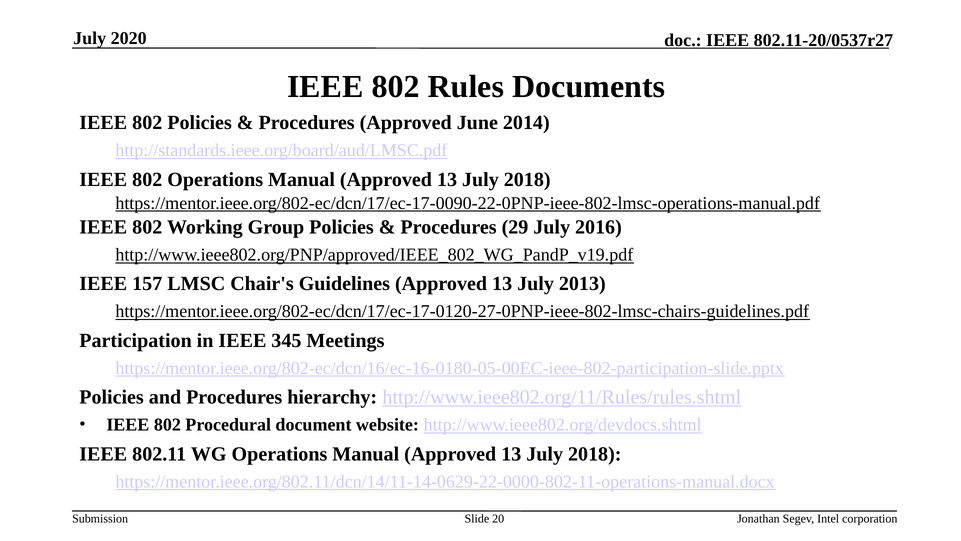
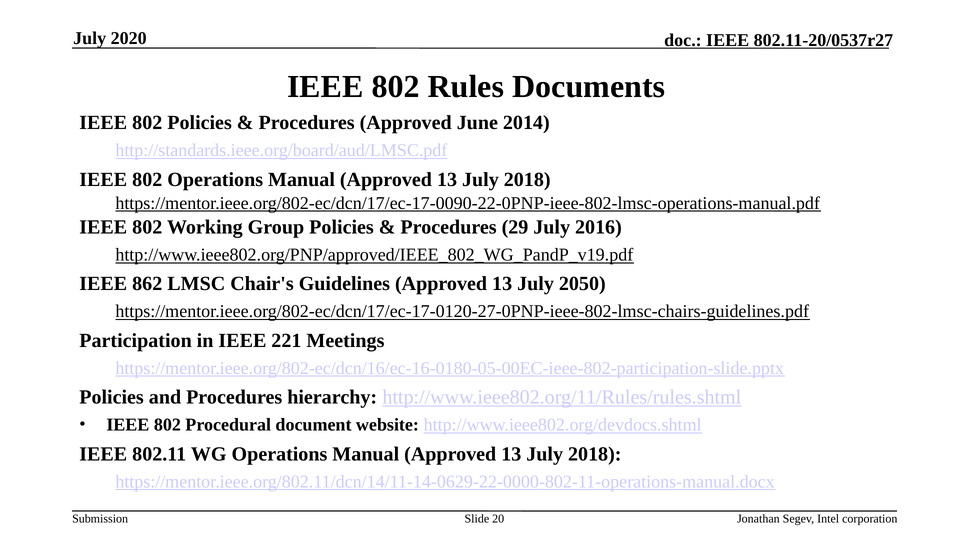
157: 157 -> 862
2013: 2013 -> 2050
345: 345 -> 221
